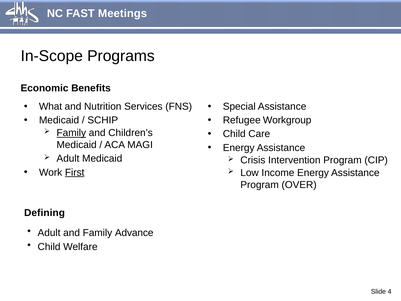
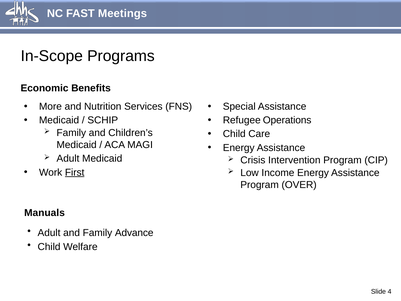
What: What -> More
Workgroup: Workgroup -> Operations
Family at (71, 133) underline: present -> none
Defining: Defining -> Manuals
